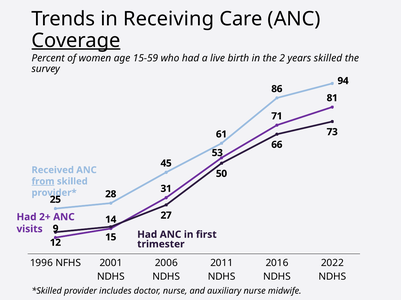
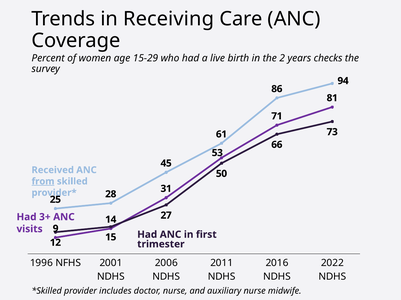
Coverage underline: present -> none
15-59: 15-59 -> 15-29
years skilled: skilled -> checks
2+: 2+ -> 3+
